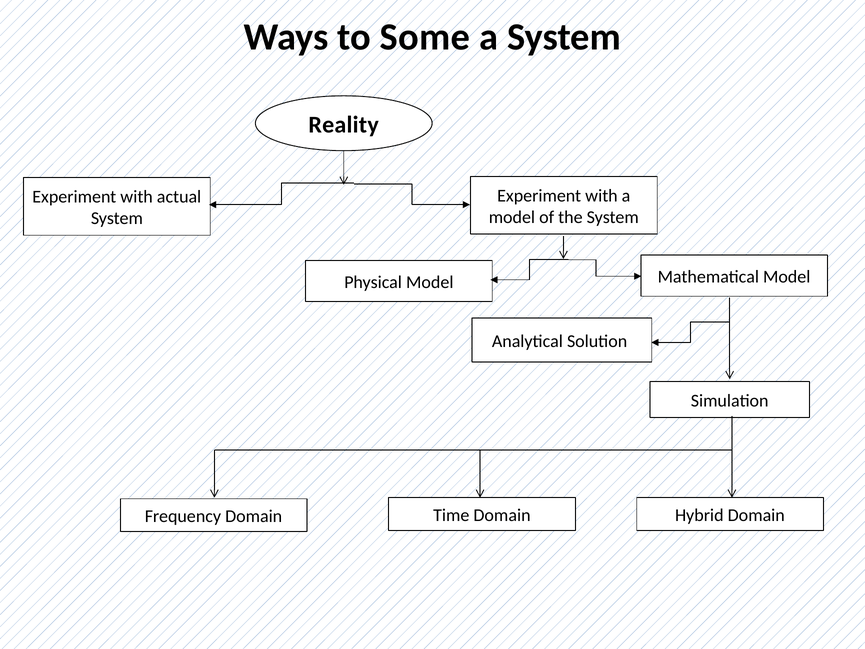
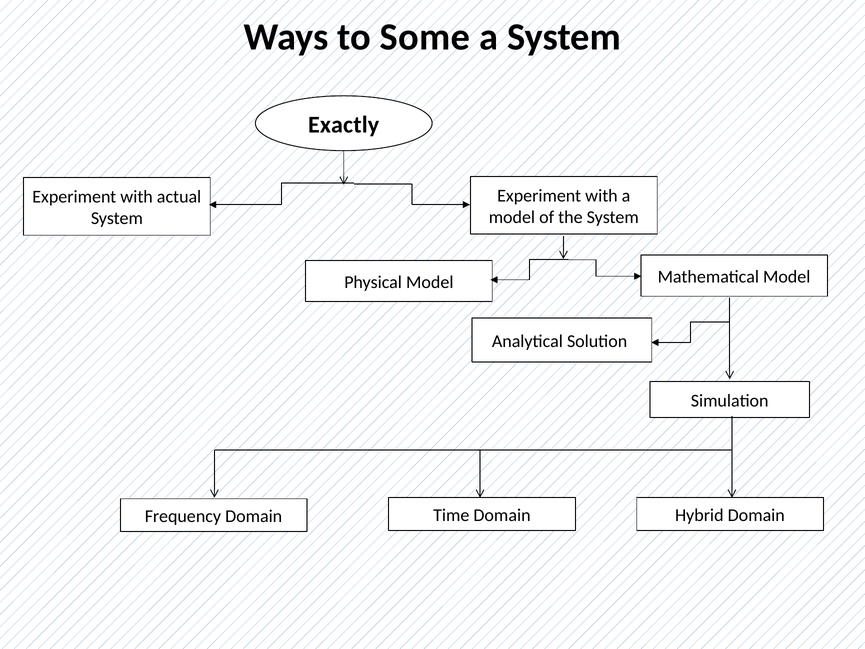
Reality: Reality -> Exactly
